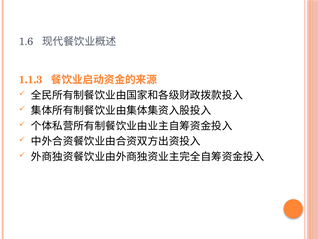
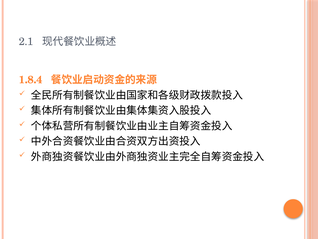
1.6: 1.6 -> 2.1
1.1.3: 1.1.3 -> 1.8.4
